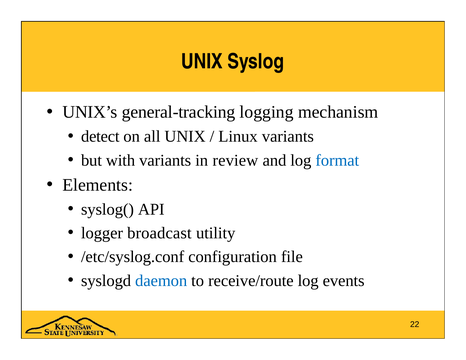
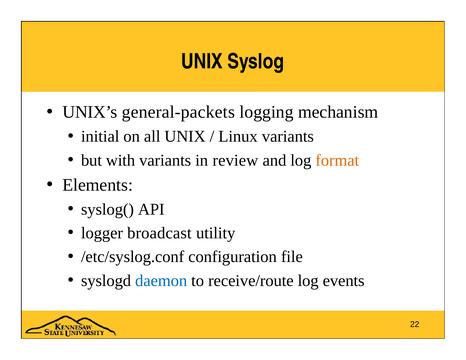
general-tracking: general-tracking -> general-packets
detect: detect -> initial
format colour: blue -> orange
